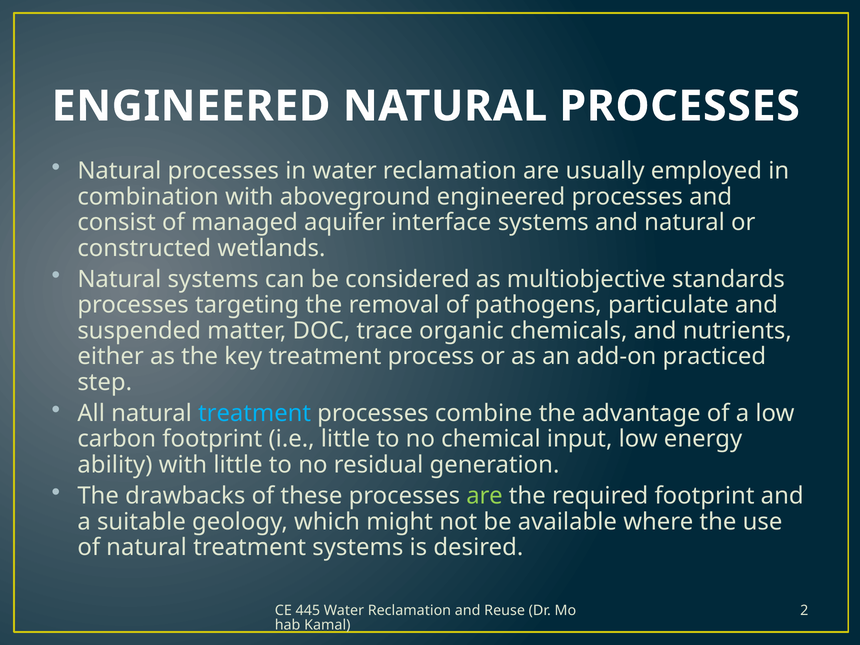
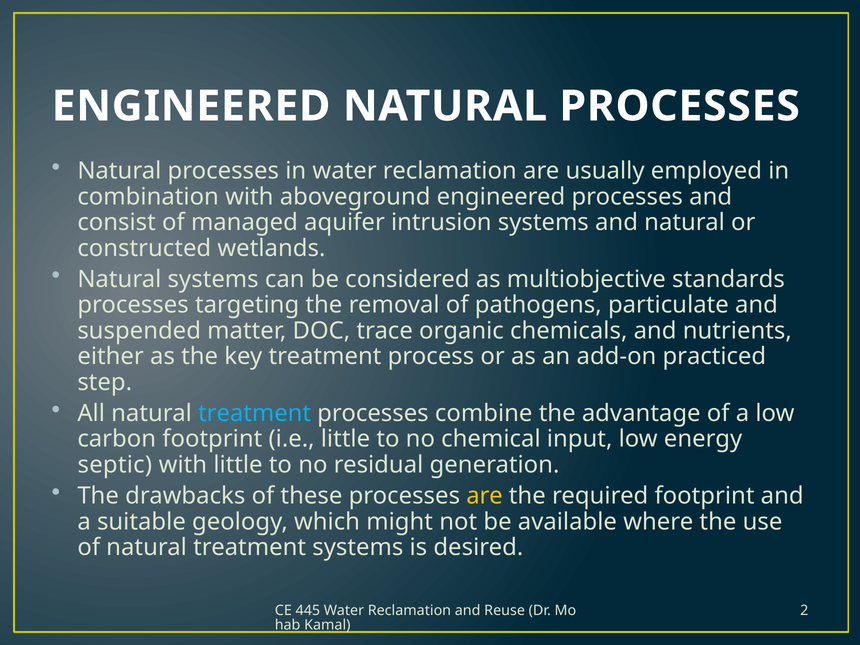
interface: interface -> intrusion
ability: ability -> septic
are at (485, 496) colour: light green -> yellow
